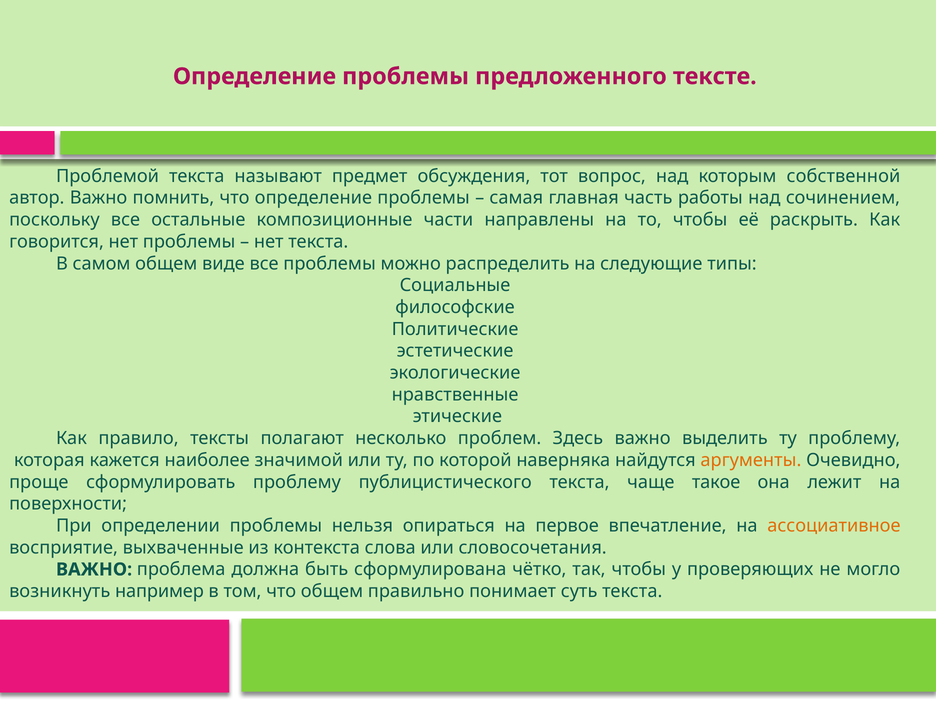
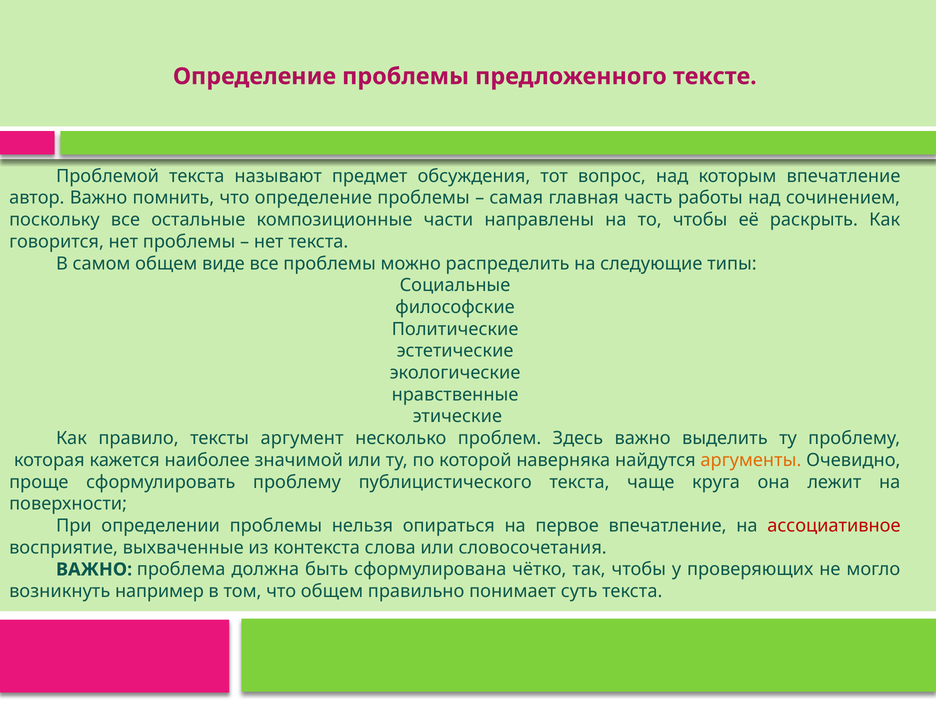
которым собственной: собственной -> впечатление
полагают: полагают -> аргумент
такое: такое -> круга
ассоциативное colour: orange -> red
